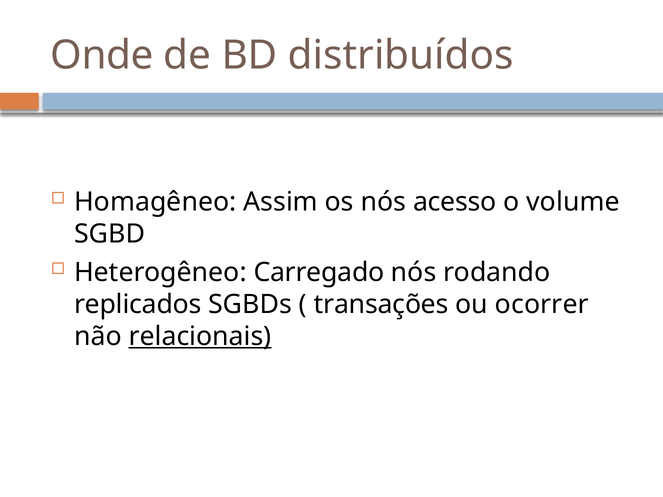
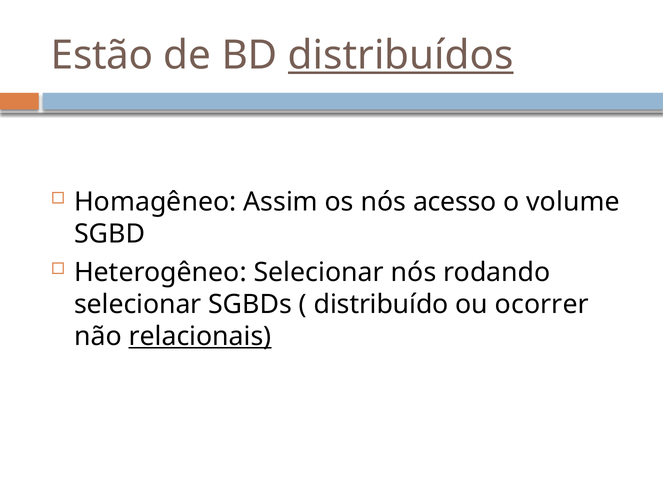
Onde: Onde -> Estão
distribuídos underline: none -> present
Heterogêneo Carregado: Carregado -> Selecionar
replicados at (138, 305): replicados -> selecionar
transações: transações -> distribuído
